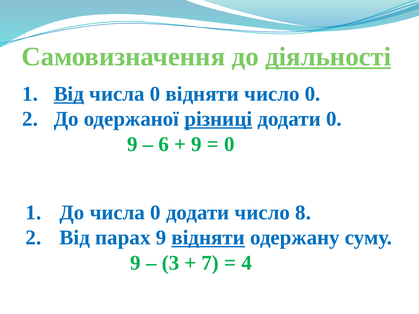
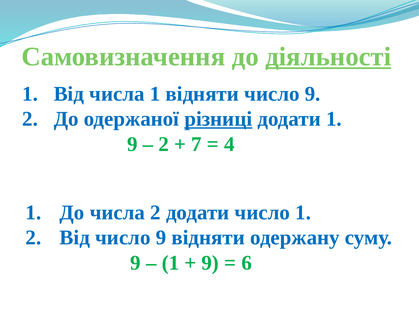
Від at (69, 94) underline: present -> none
0 at (155, 94): 0 -> 1
відняти число 0: 0 -> 9
додати 0: 0 -> 1
6 at (164, 144): 6 -> 2
9 at (196, 144): 9 -> 7
0 at (229, 144): 0 -> 4
До числа 0: 0 -> 2
число 8: 8 -> 1
Від парах: парах -> число
відняти at (208, 238) underline: present -> none
3 at (170, 263): 3 -> 1
7 at (210, 263): 7 -> 9
4: 4 -> 6
